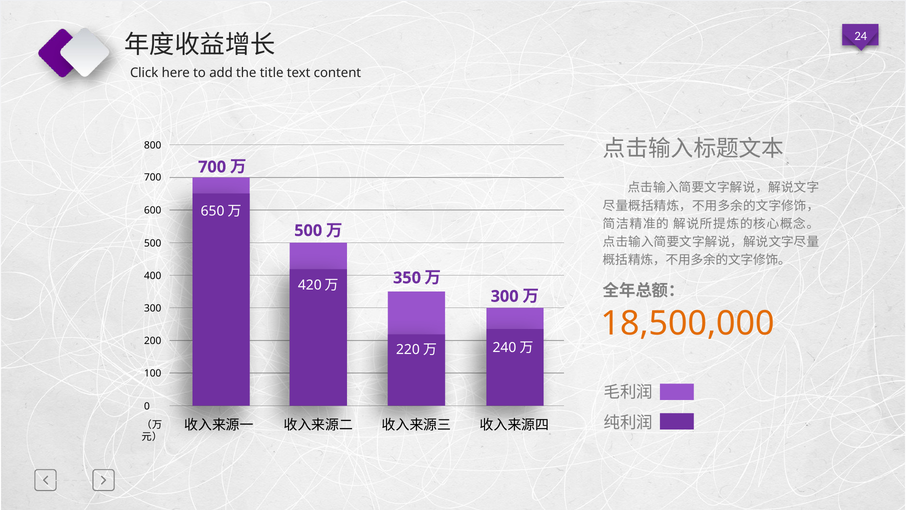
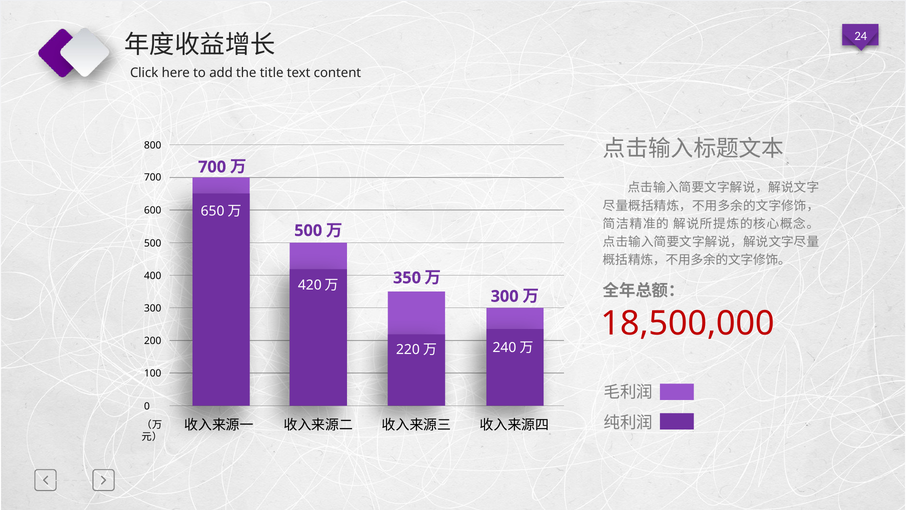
18,500,000 colour: orange -> red
